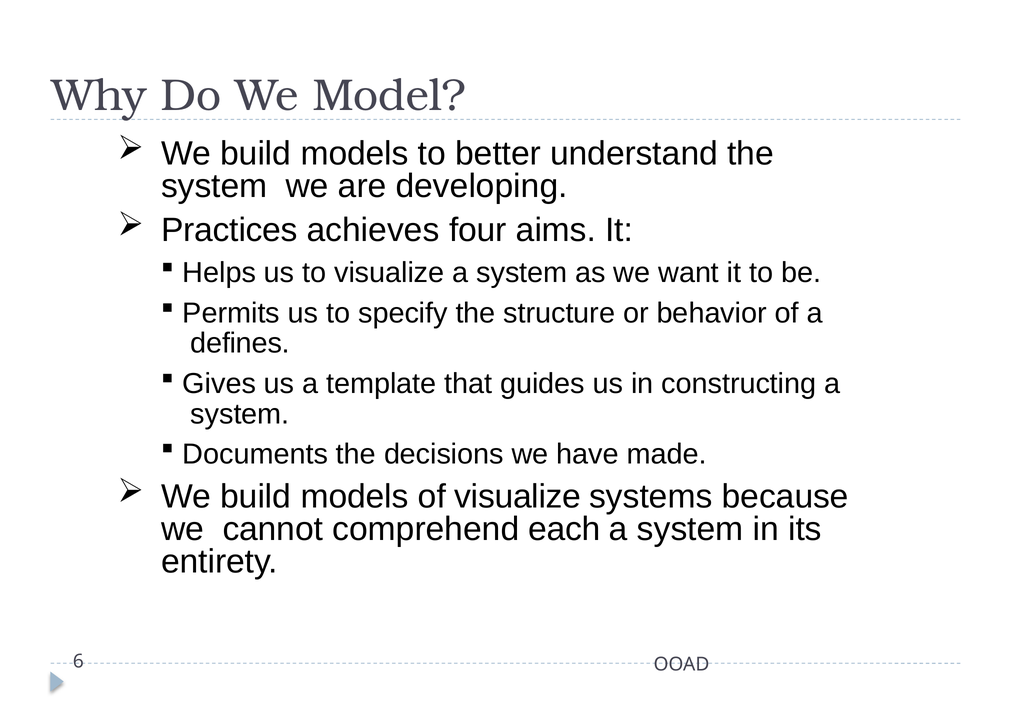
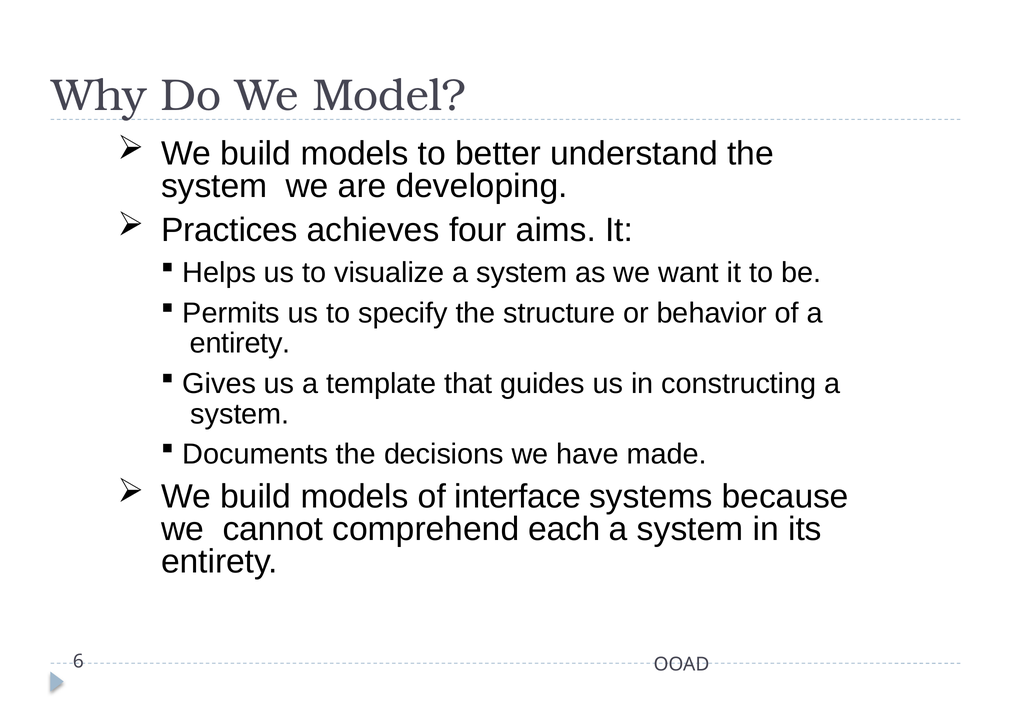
defines at (240, 344): defines -> entirety
of visualize: visualize -> interface
